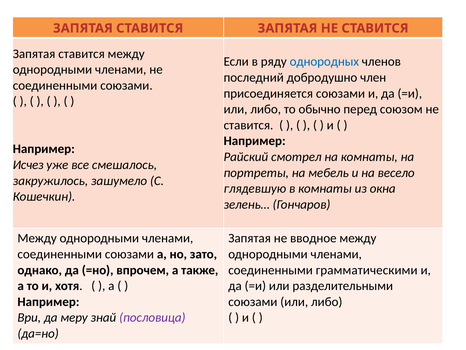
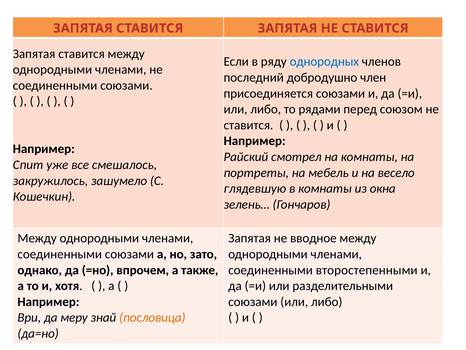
обычно: обычно -> рядами
Исчез: Исчез -> Спит
грамматическими: грамматическими -> второстепенными
пословица colour: purple -> orange
